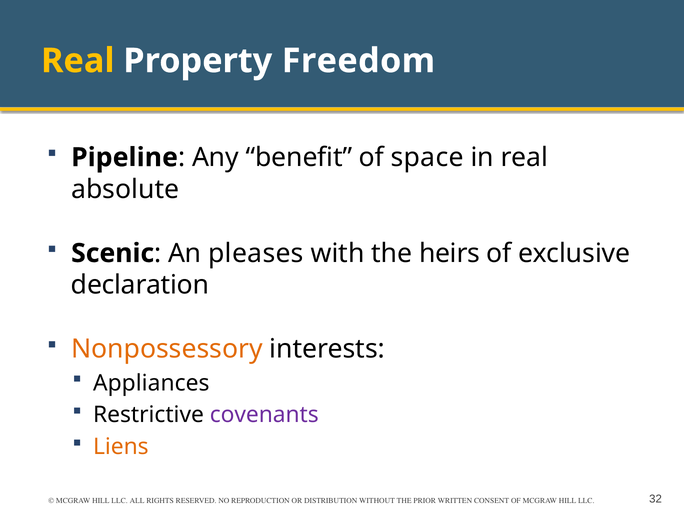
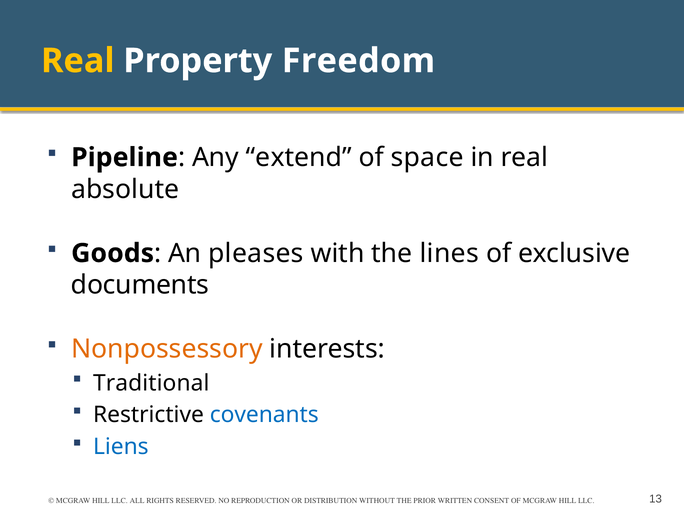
benefit: benefit -> extend
Scenic: Scenic -> Goods
heirs: heirs -> lines
declaration: declaration -> documents
Appliances: Appliances -> Traditional
covenants colour: purple -> blue
Liens colour: orange -> blue
32: 32 -> 13
